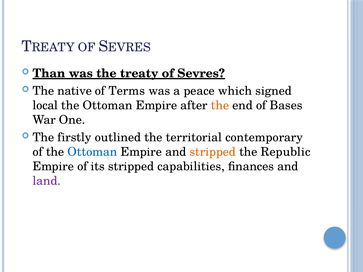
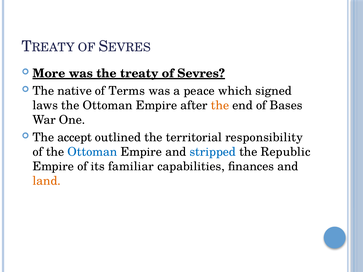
Than: Than -> More
local: local -> laws
firstly: firstly -> accept
contemporary: contemporary -> responsibility
stripped at (213, 152) colour: orange -> blue
its stripped: stripped -> familiar
land colour: purple -> orange
